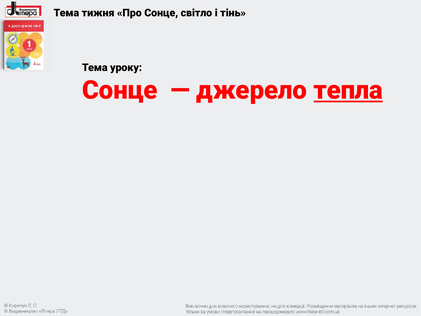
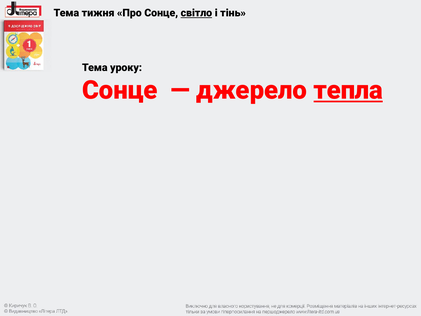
світло underline: none -> present
